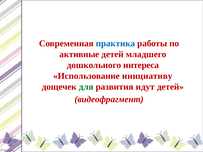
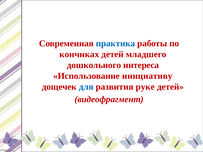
активные: активные -> кончиках
для colour: green -> blue
идут: идут -> руке
